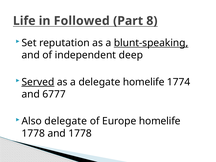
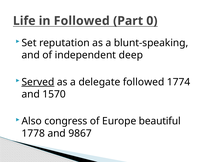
8: 8 -> 0
blunt-speaking underline: present -> none
delegate homelife: homelife -> followed
6777: 6777 -> 1570
Also delegate: delegate -> congress
Europe homelife: homelife -> beautiful
and 1778: 1778 -> 9867
